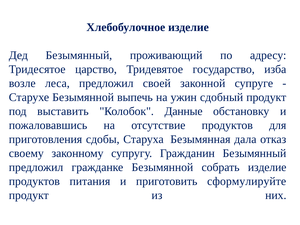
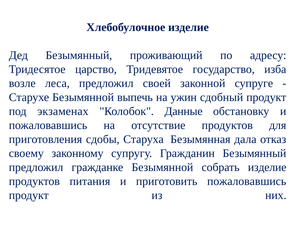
выставить: выставить -> экзаменах
приготовить сформулируйте: сформулируйте -> пожаловавшись
